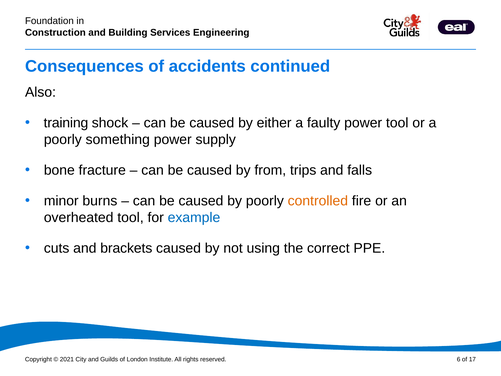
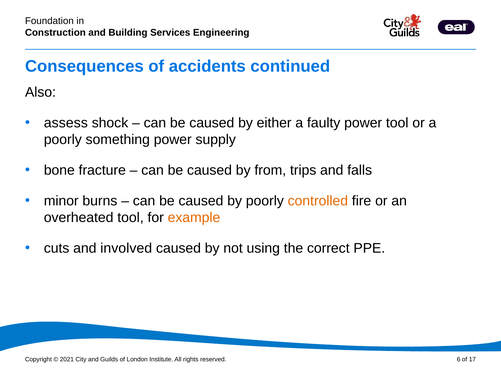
training: training -> assess
example colour: blue -> orange
brackets: brackets -> involved
